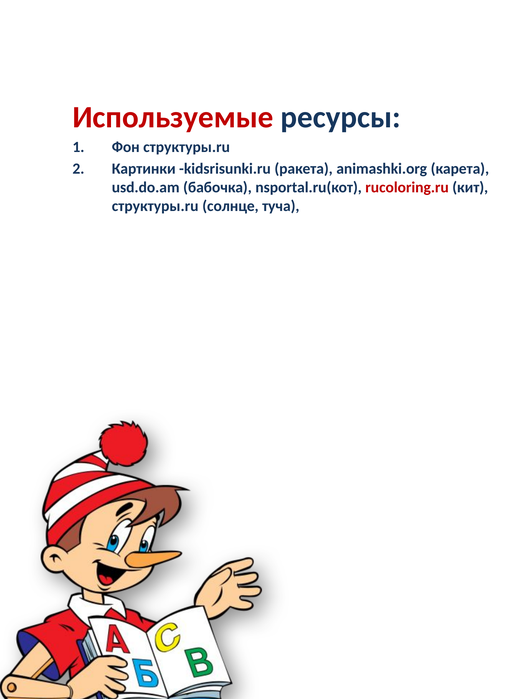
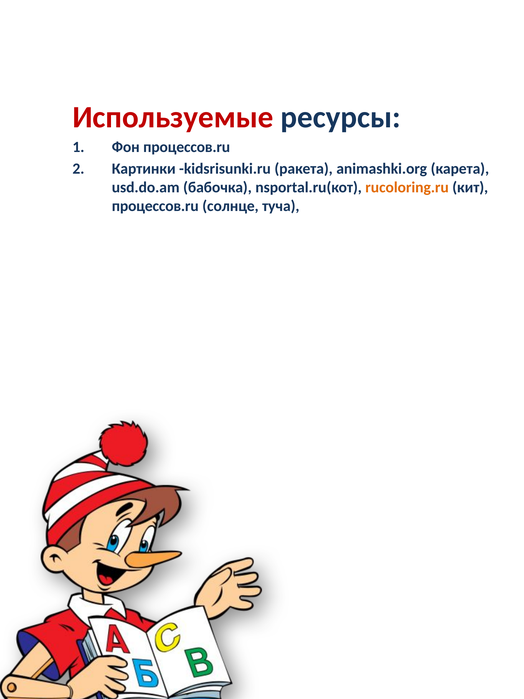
Фон структуры.ru: структуры.ru -> процессов.ru
rucoloring.ru colour: red -> orange
структуры.ru at (155, 206): структуры.ru -> процессов.ru
